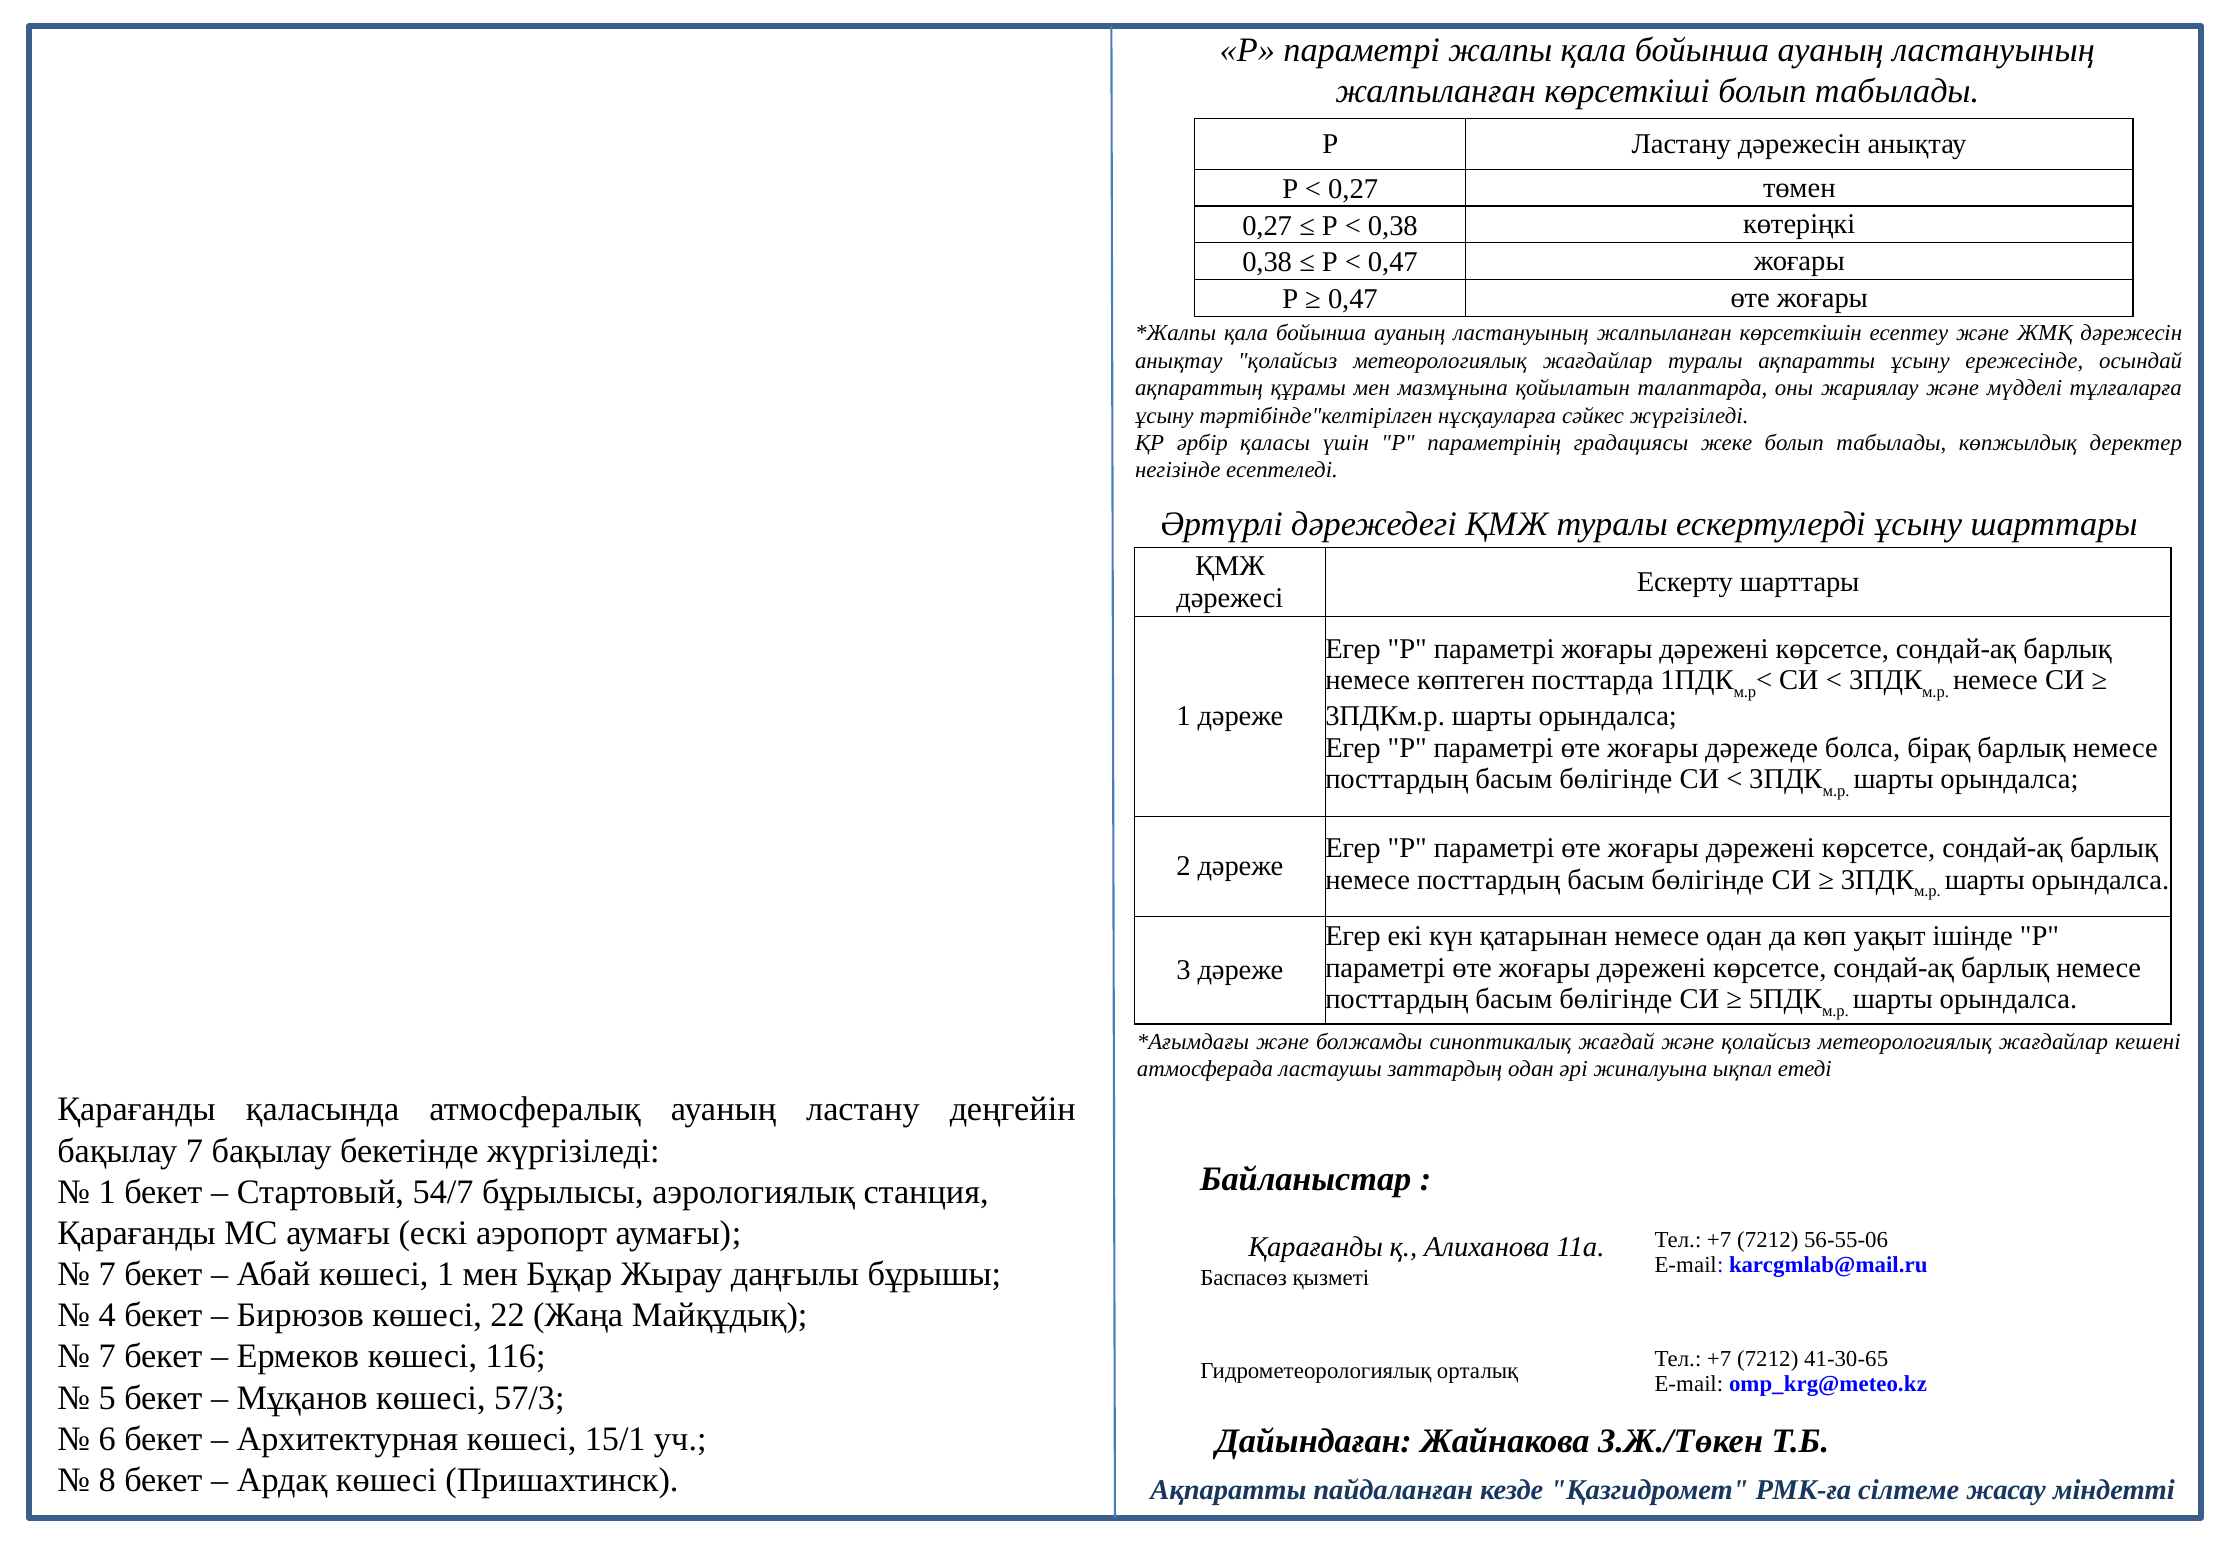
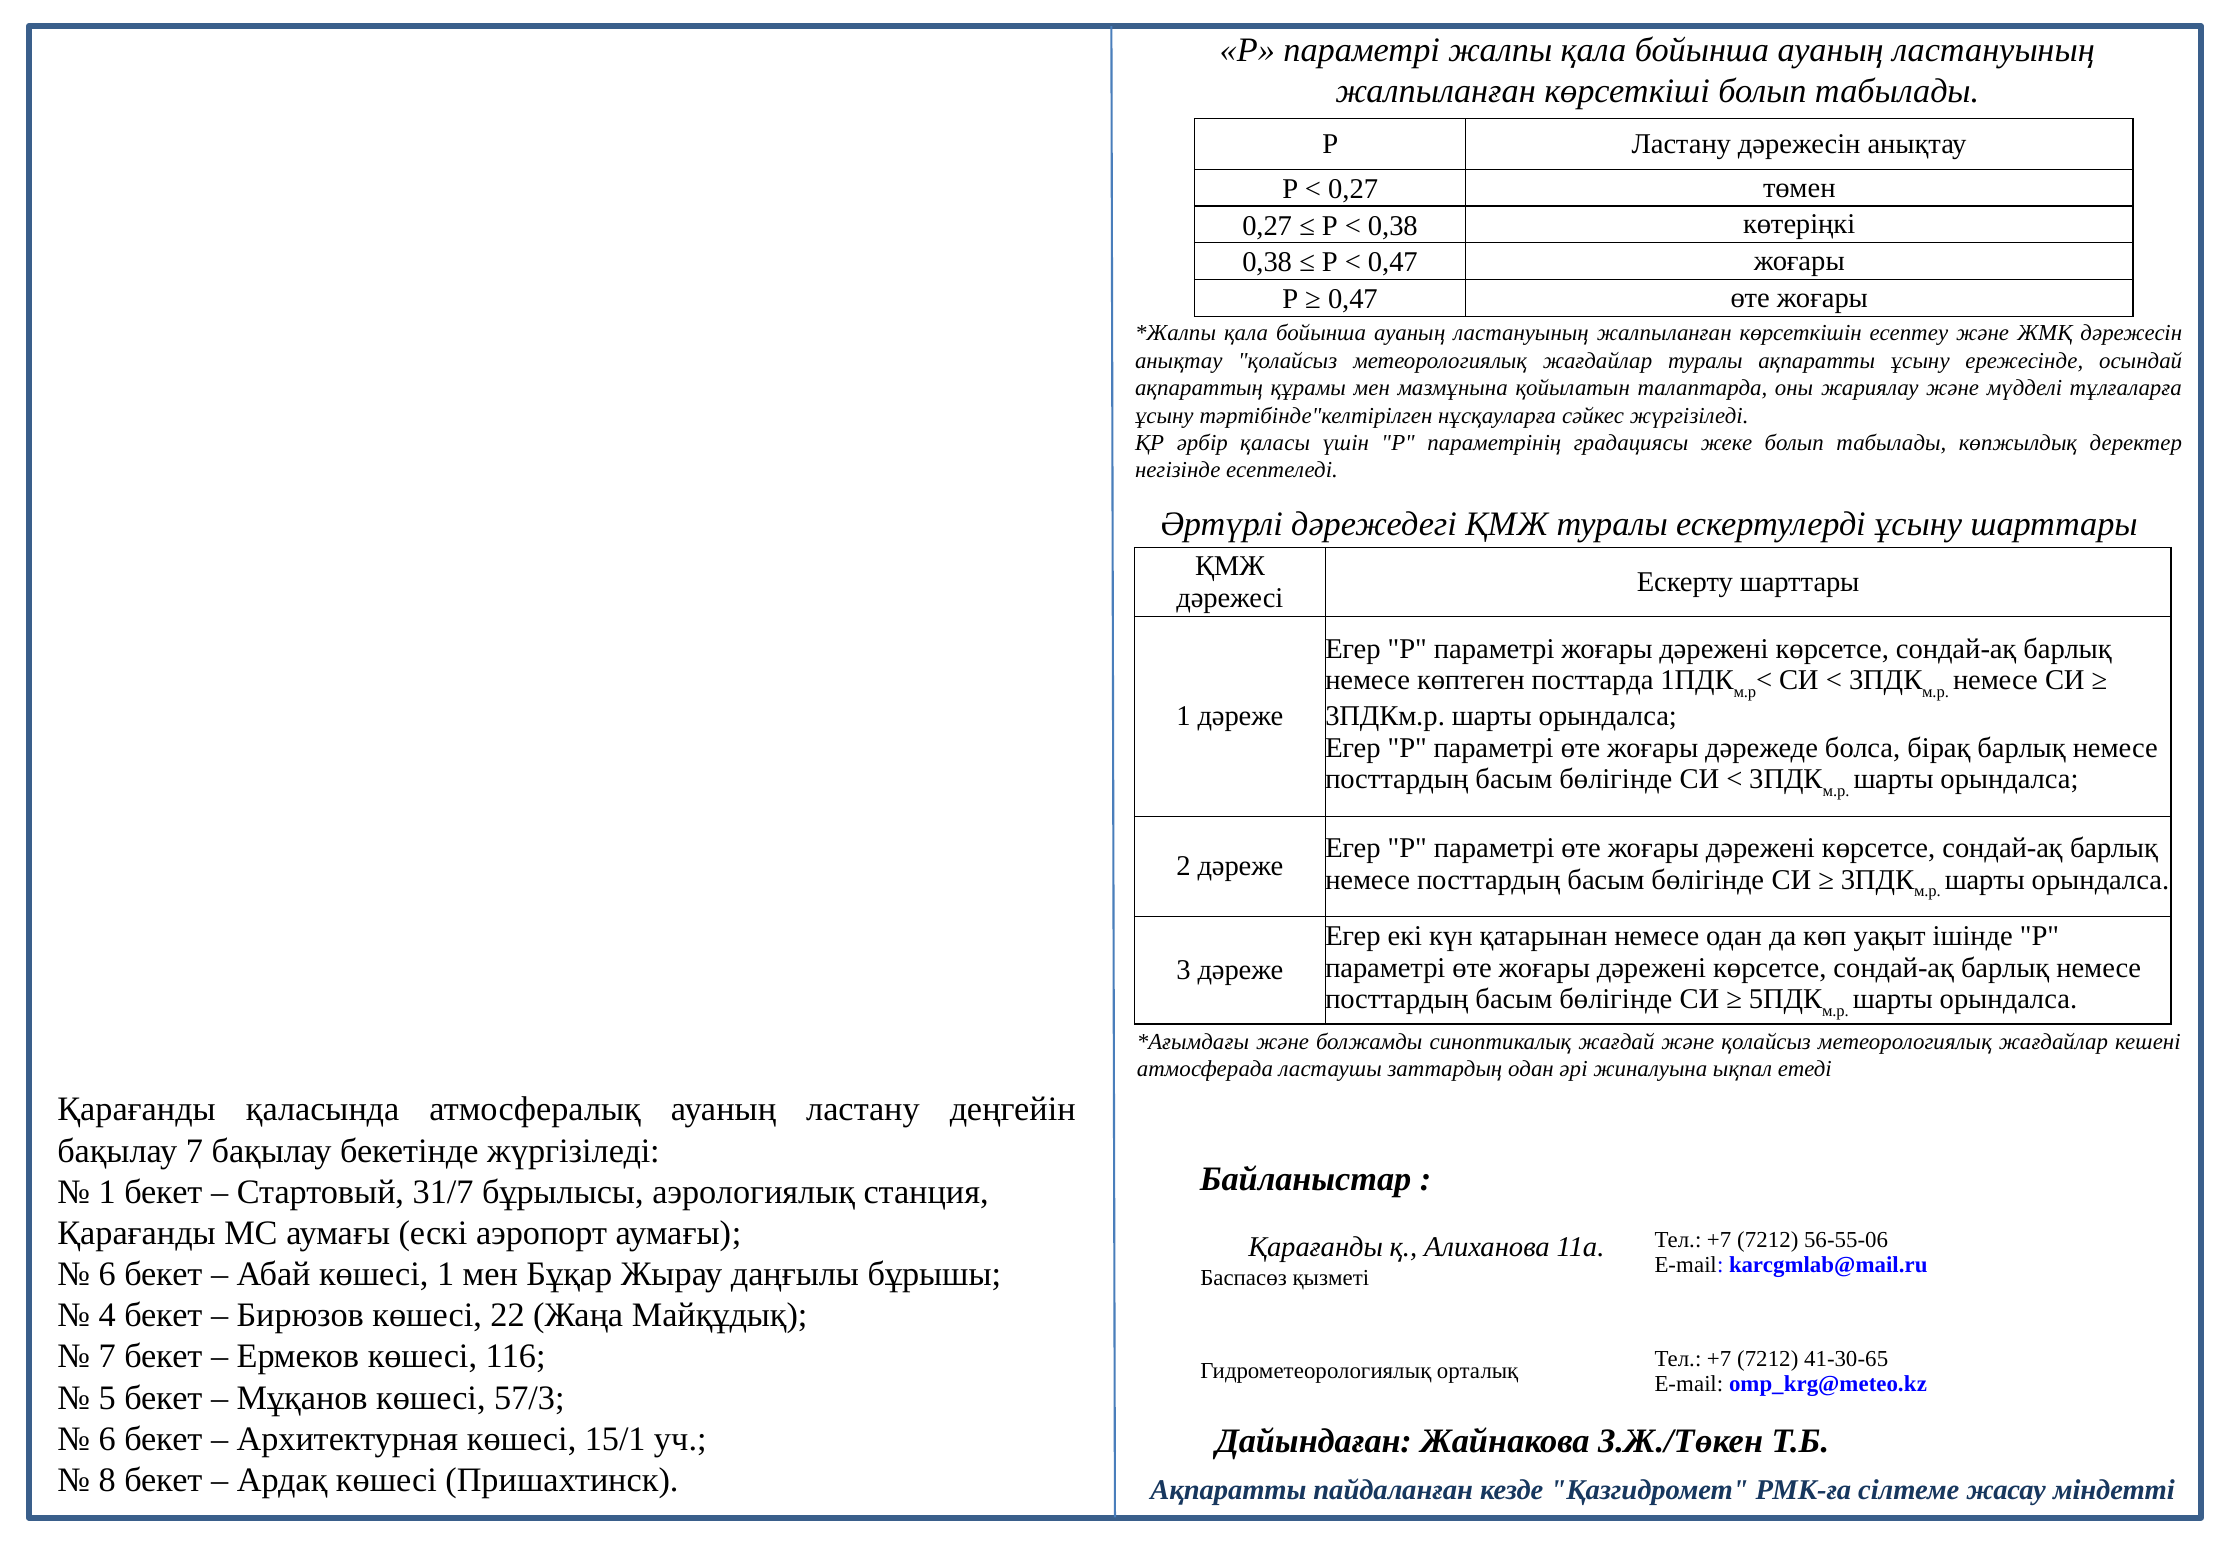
54/7: 54/7 -> 31/7
7 at (107, 1274): 7 -> 6
